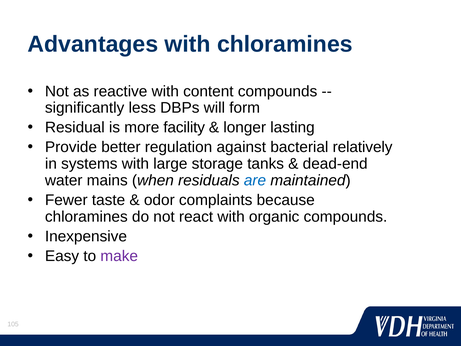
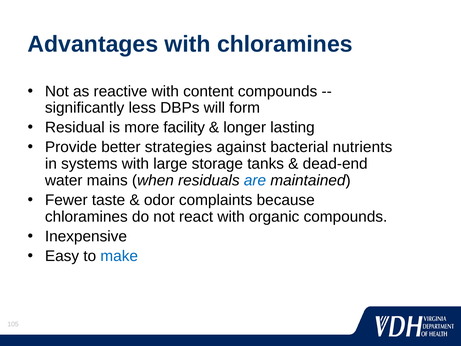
regulation: regulation -> strategies
relatively: relatively -> nutrients
make colour: purple -> blue
